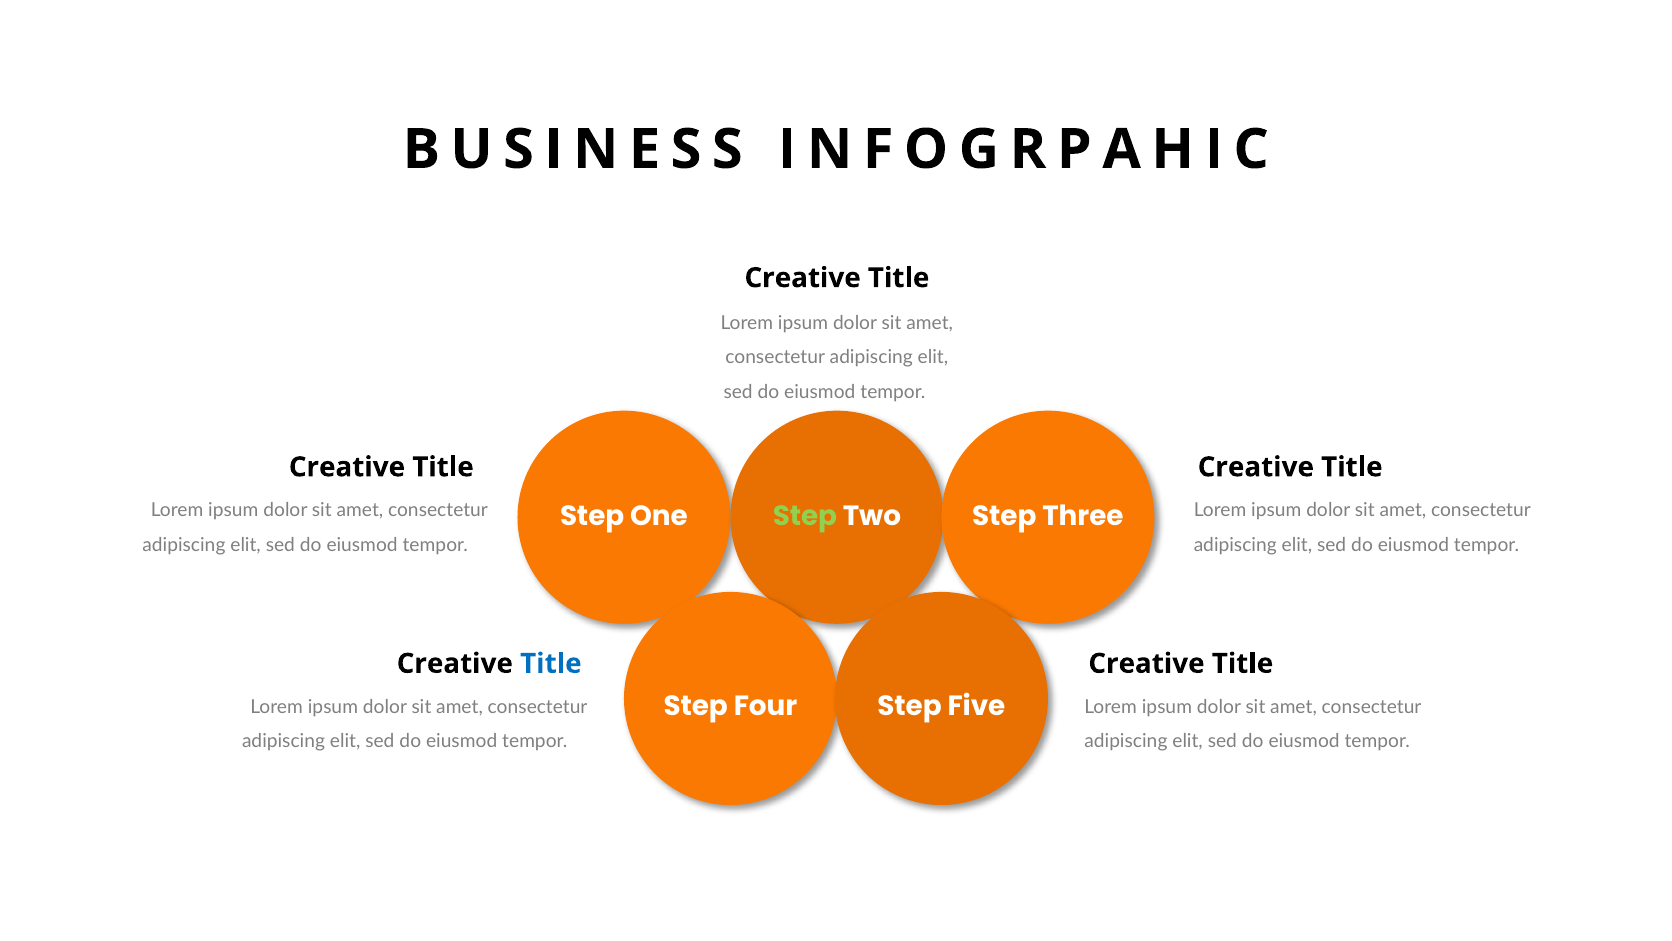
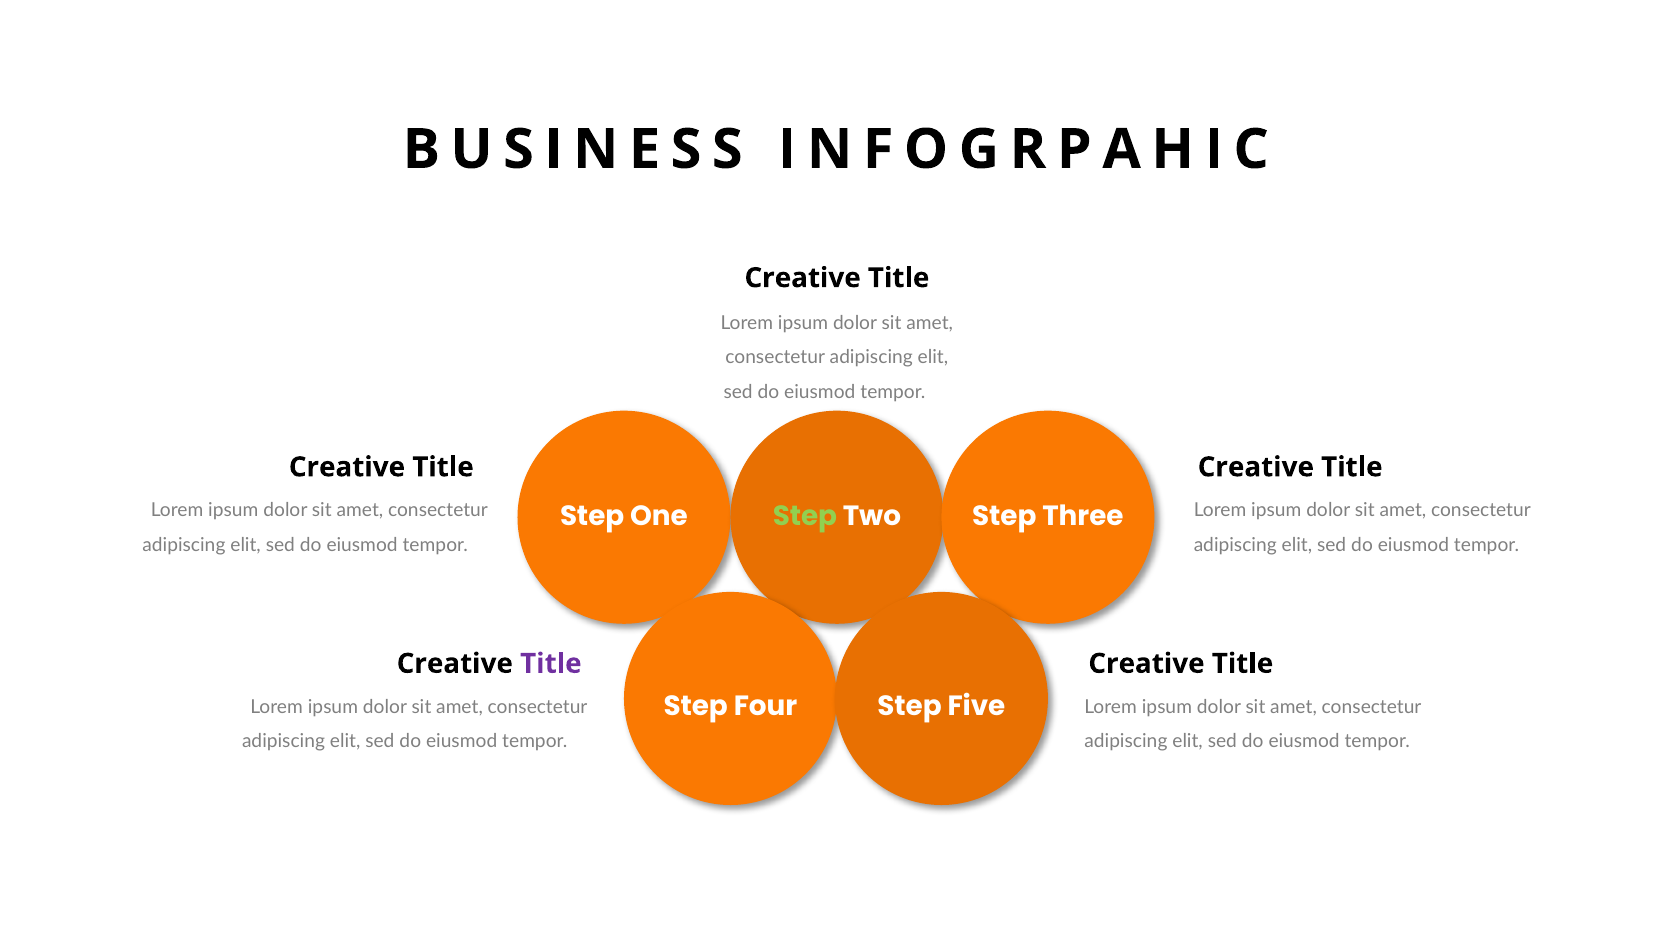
Title at (551, 663) colour: blue -> purple
